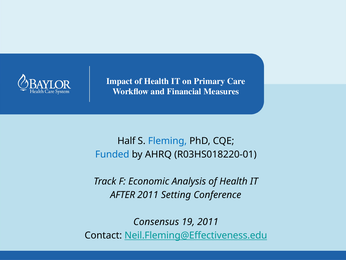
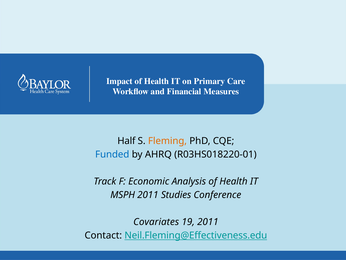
Fleming colour: blue -> orange
AFTER: AFTER -> MSPH
Setting: Setting -> Studies
Consensus: Consensus -> Covariates
